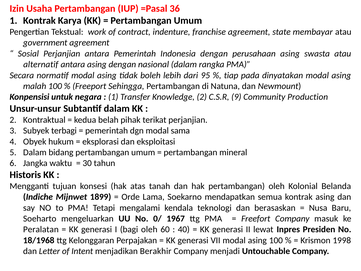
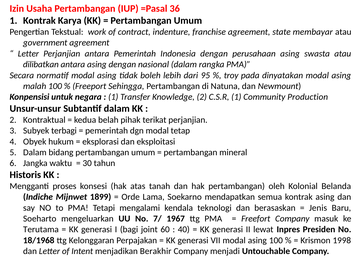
Sosial at (28, 54): Sosial -> Letter
alternatif: alternatif -> dilibatkan
tiap: tiap -> troy
C.S.R 9: 9 -> 1
sama: sama -> tetap
tujuan: tujuan -> proses
Nusa: Nusa -> Jenis
0/: 0/ -> 7/
Peralatan: Peralatan -> Terutama
bagi oleh: oleh -> joint
